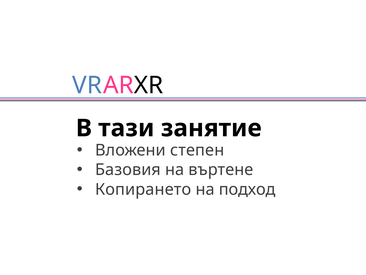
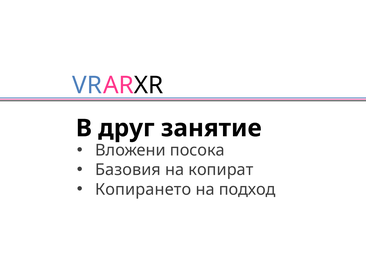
тази: тази -> друг
степен: степен -> посока
въртене: въртене -> копират
